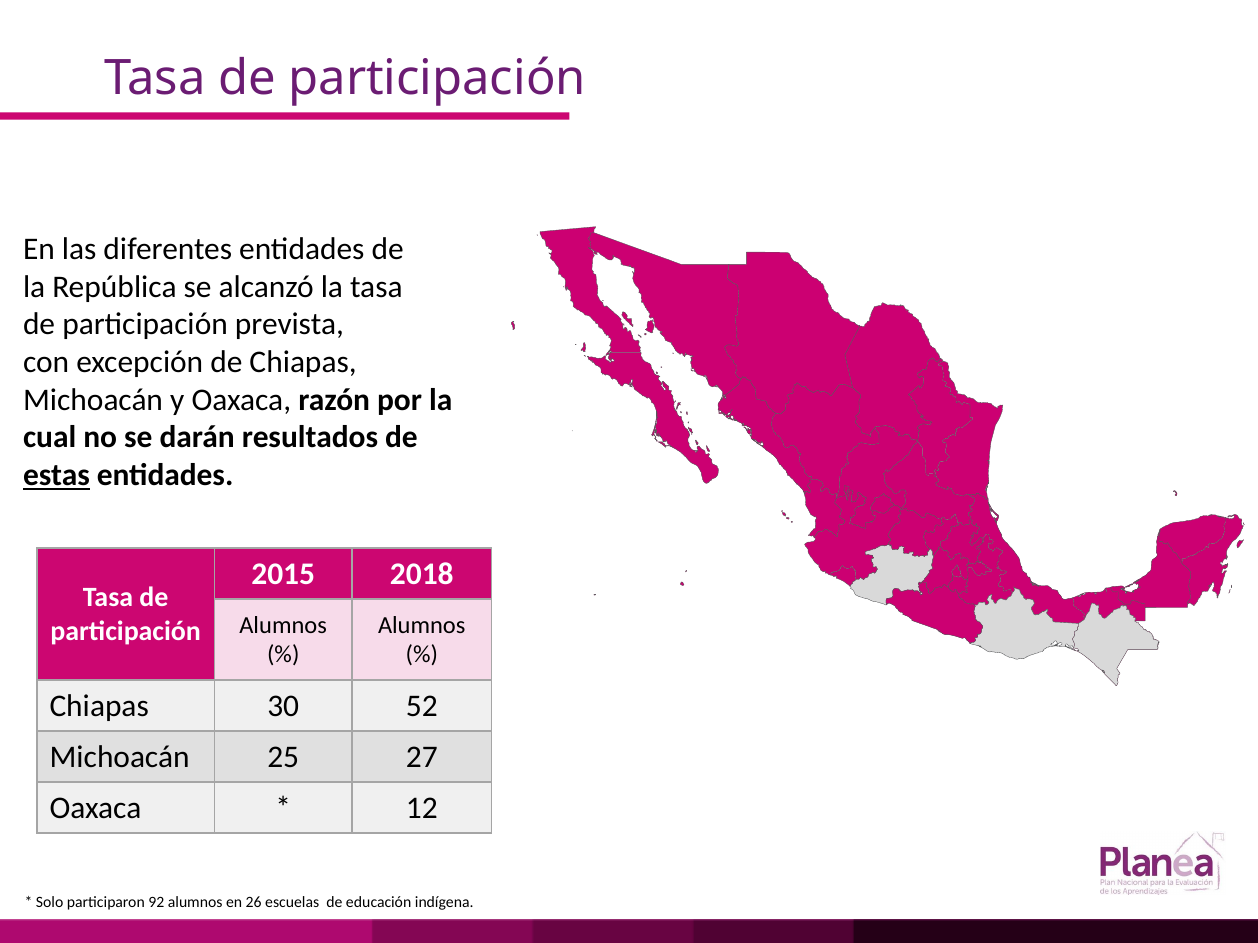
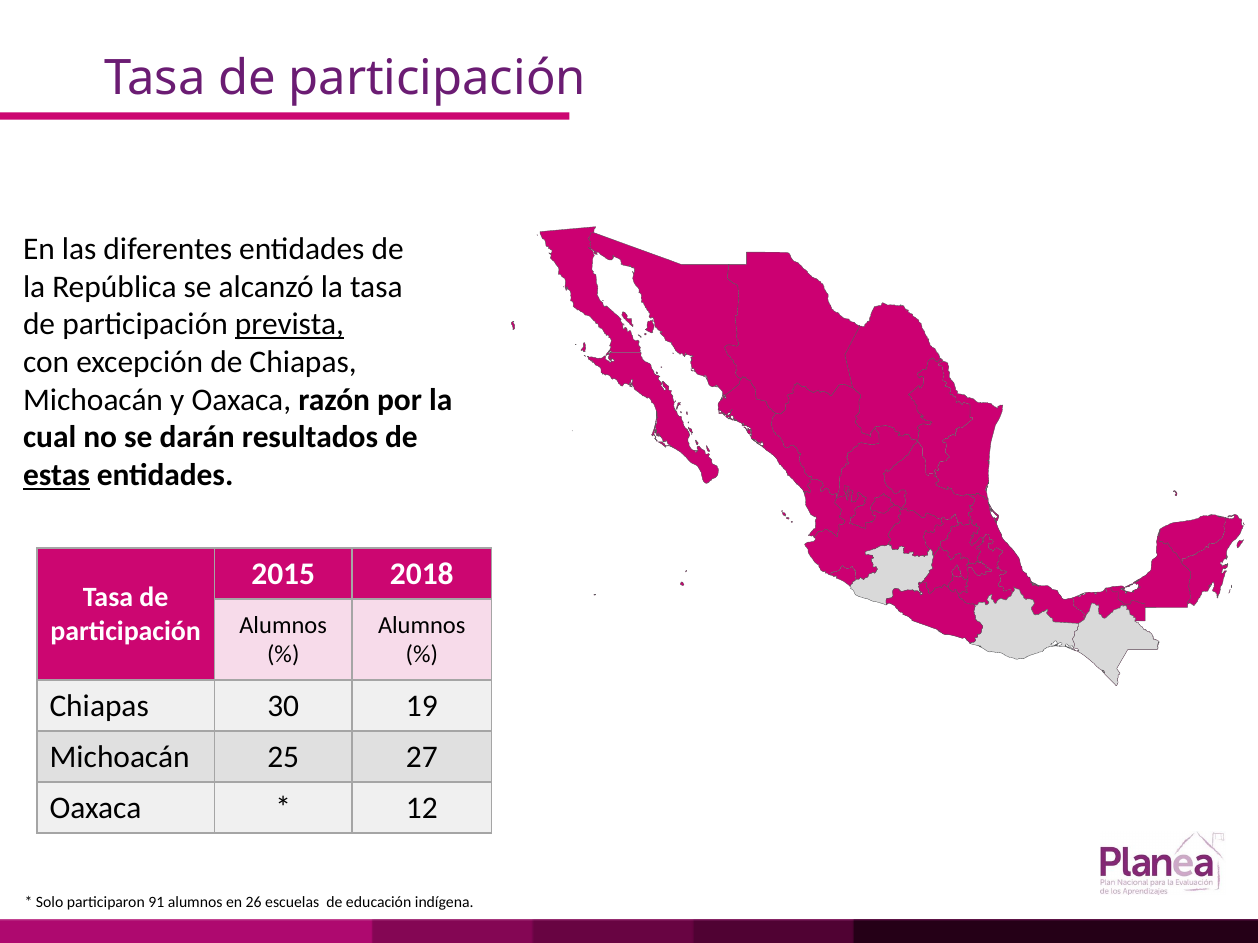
prevista underline: none -> present
52: 52 -> 19
92: 92 -> 91
